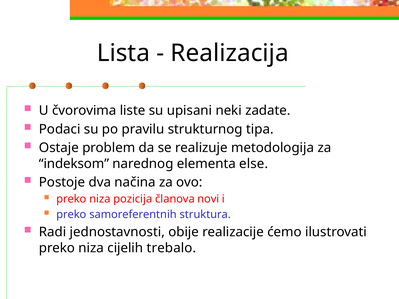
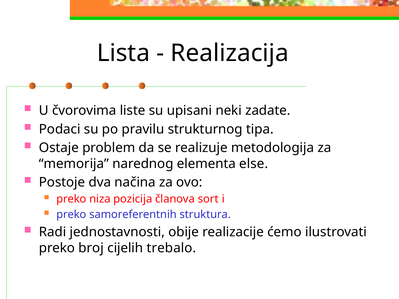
indeksom: indeksom -> memorija
novi: novi -> sort
niza at (91, 248): niza -> broj
